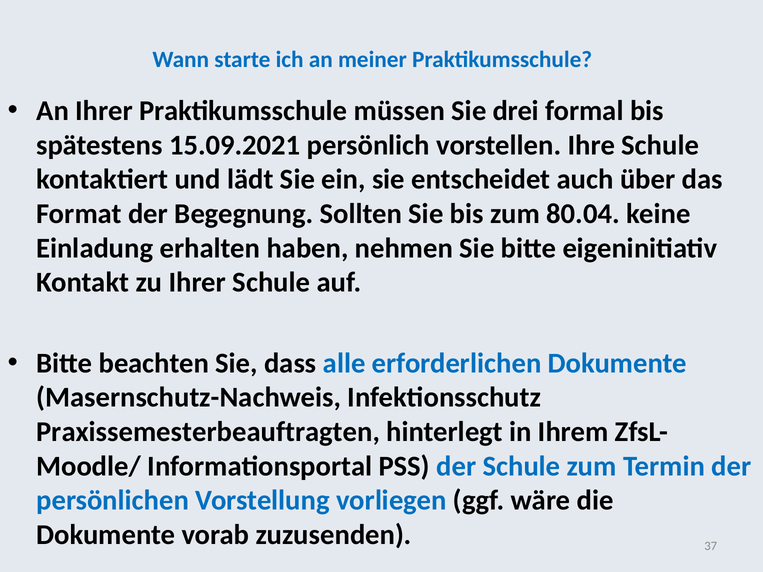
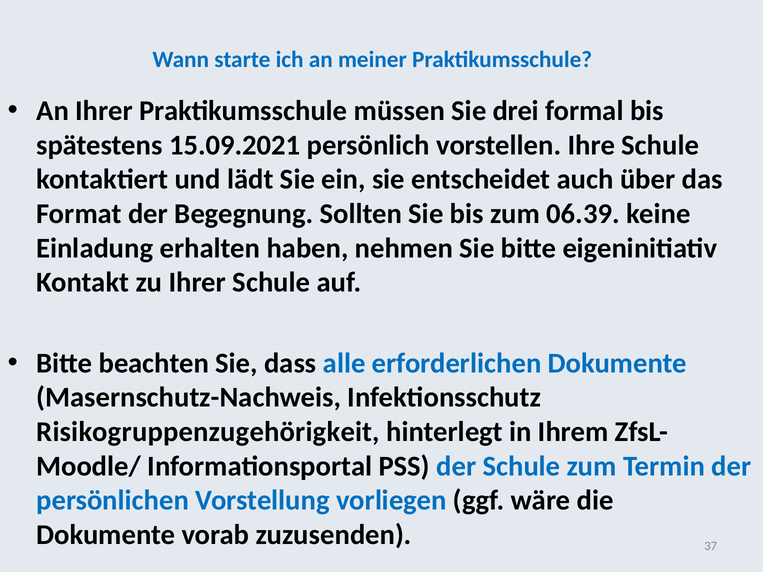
80.04: 80.04 -> 06.39
Praxissemesterbeauftragten: Praxissemesterbeauftragten -> Risikogruppenzugehörigkeit
